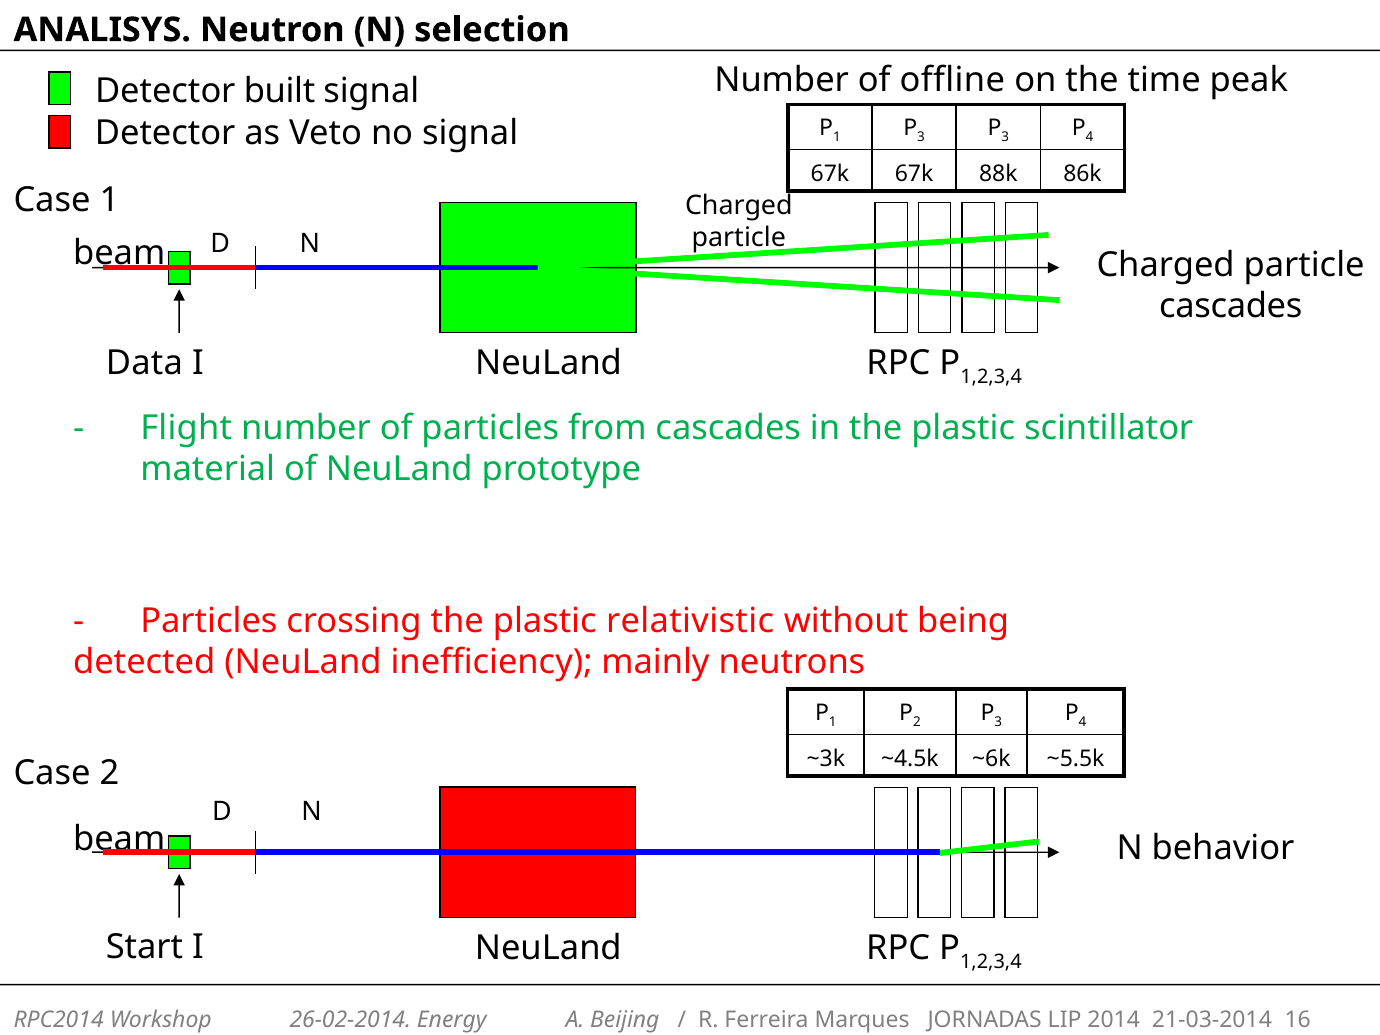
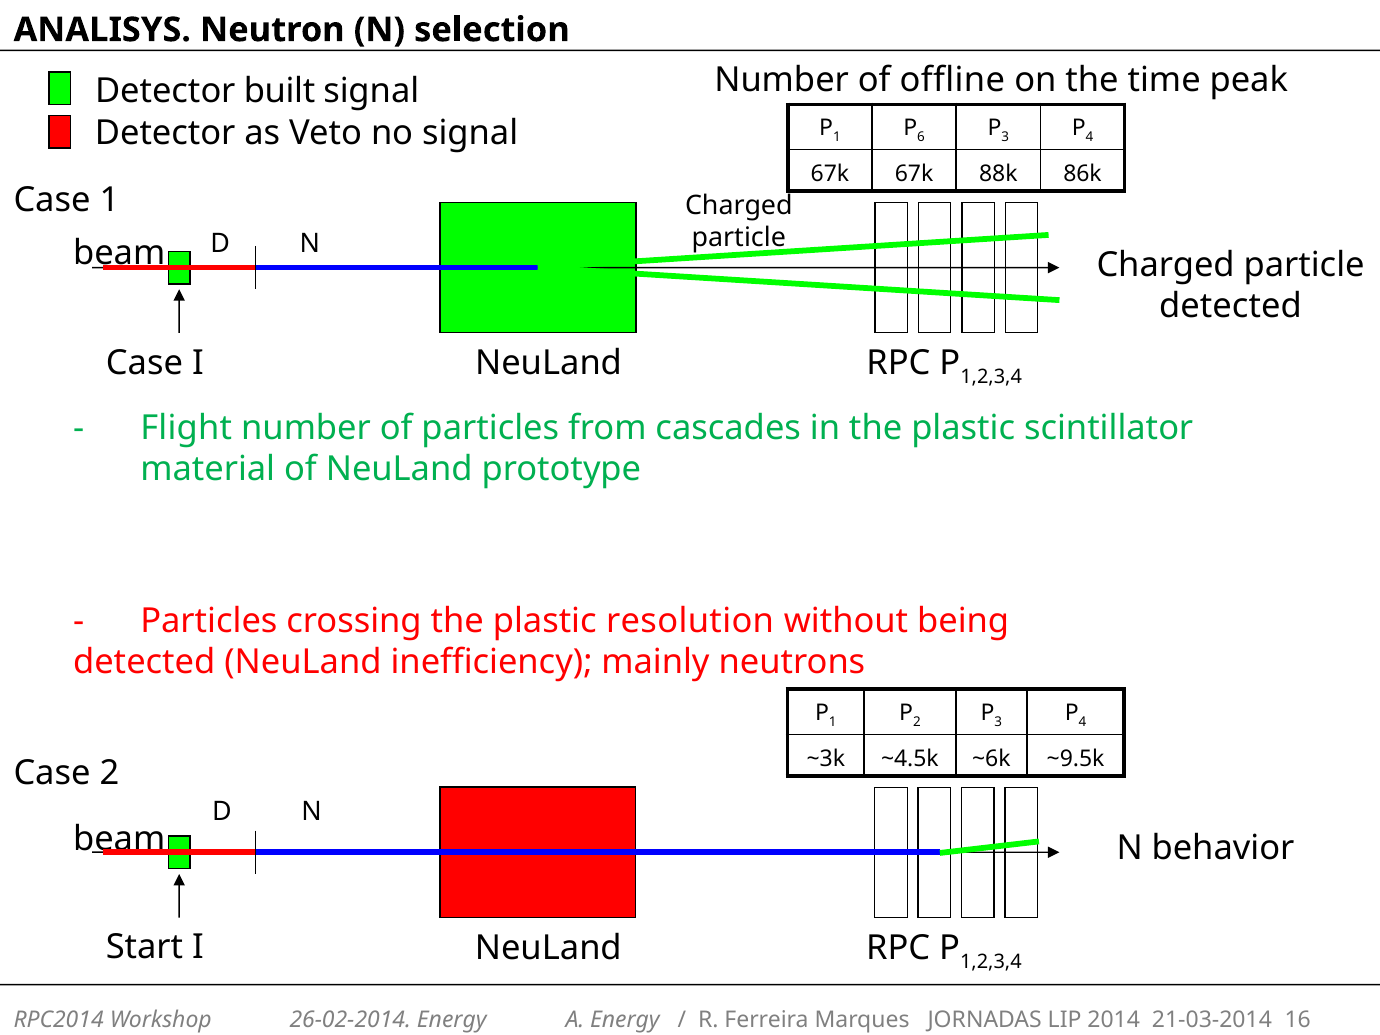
3 at (921, 137): 3 -> 6
cascades at (1231, 306): cascades -> detected
Data at (144, 363): Data -> Case
relativistic: relativistic -> resolution
~5.5k: ~5.5k -> ~9.5k
A Beijing: Beijing -> Energy
